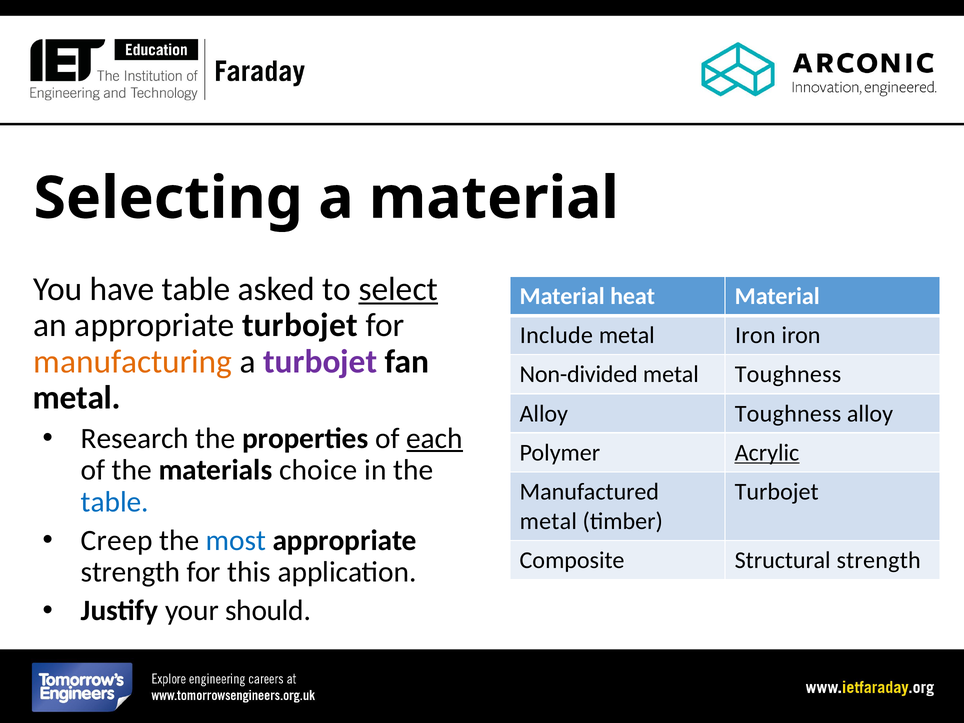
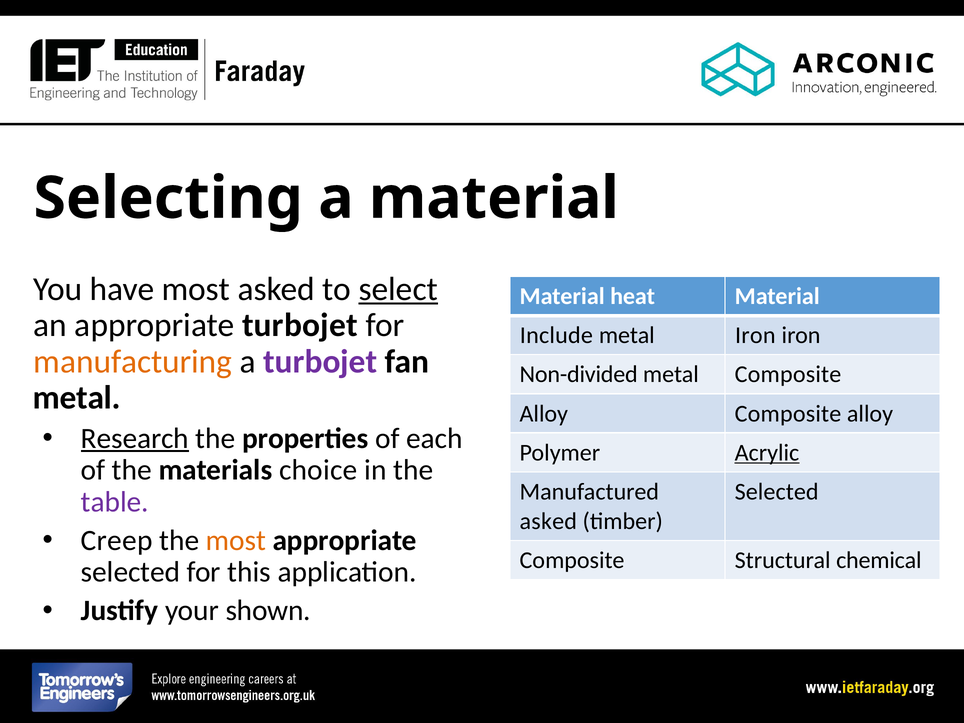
have table: table -> most
metal Toughness: Toughness -> Composite
Alloy Toughness: Toughness -> Composite
Research underline: none -> present
each underline: present -> none
Turbojet at (777, 492): Turbojet -> Selected
table at (115, 502) colour: blue -> purple
metal at (548, 521): metal -> asked
most at (236, 540) colour: blue -> orange
Structural strength: strength -> chemical
strength at (131, 572): strength -> selected
should: should -> shown
